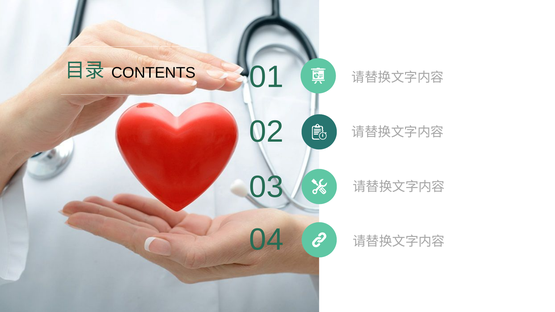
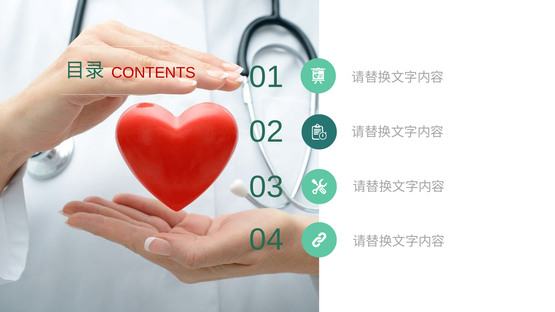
CONTENTS colour: black -> red
